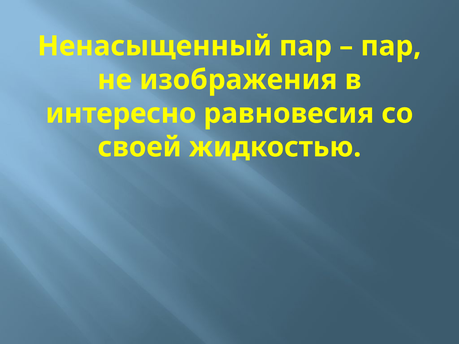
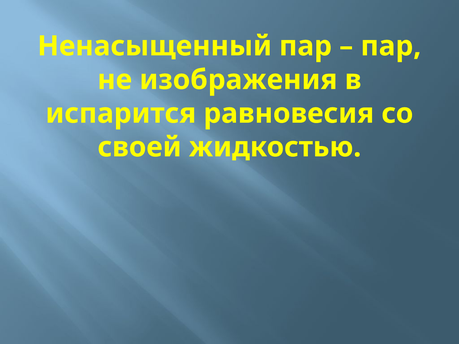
интересно: интересно -> испарится
